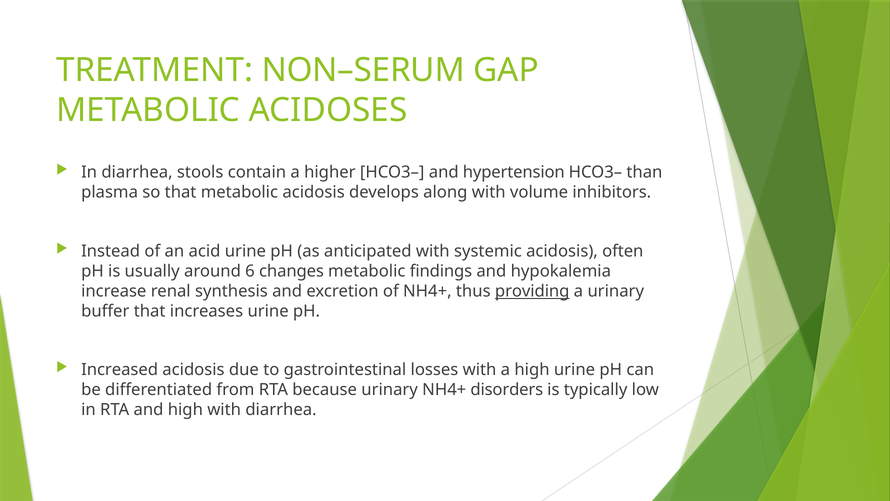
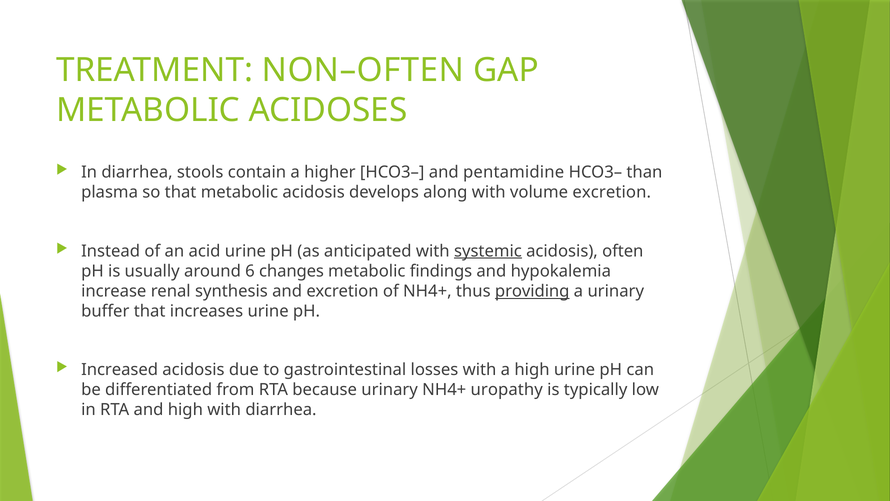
NON–SERUM: NON–SERUM -> NON–OFTEN
hypertension: hypertension -> pentamidine
volume inhibitors: inhibitors -> excretion
systemic underline: none -> present
disorders: disorders -> uropathy
